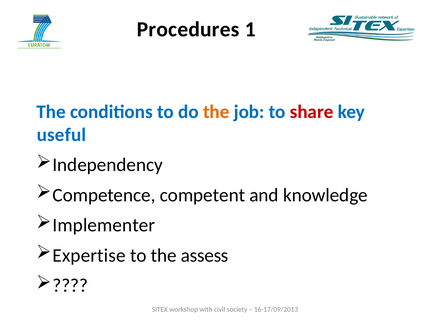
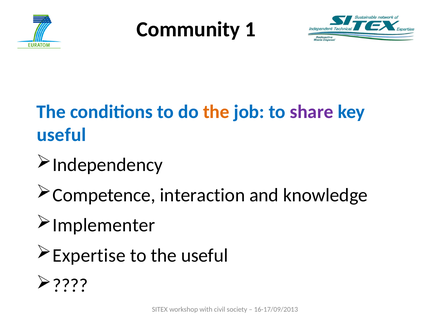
Procedures: Procedures -> Community
share colour: red -> purple
competent: competent -> interaction
the assess: assess -> useful
